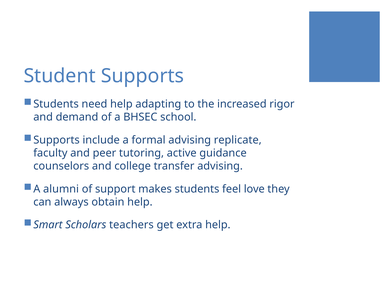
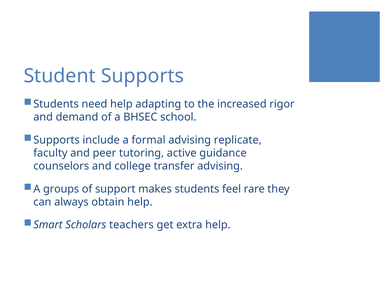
alumni: alumni -> groups
love: love -> rare
